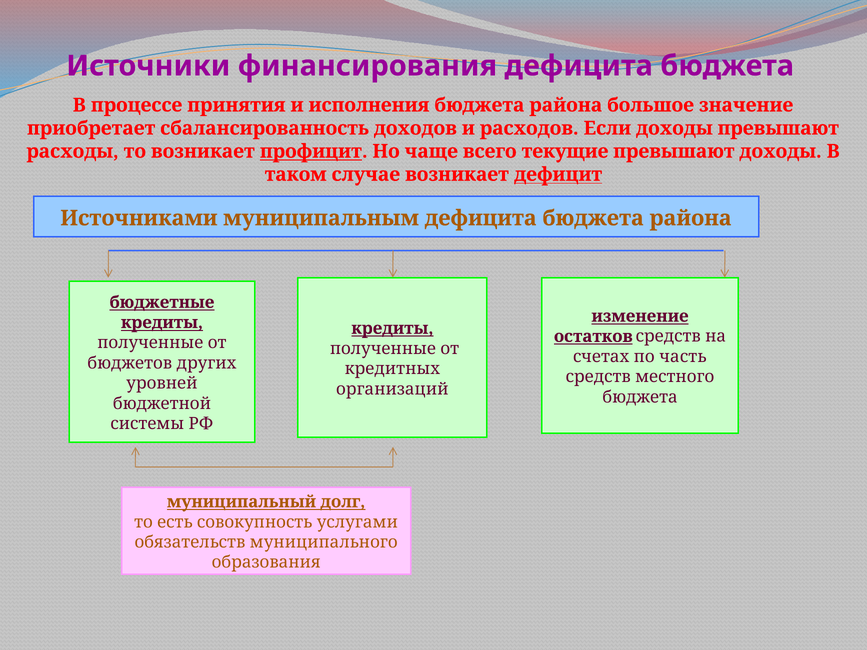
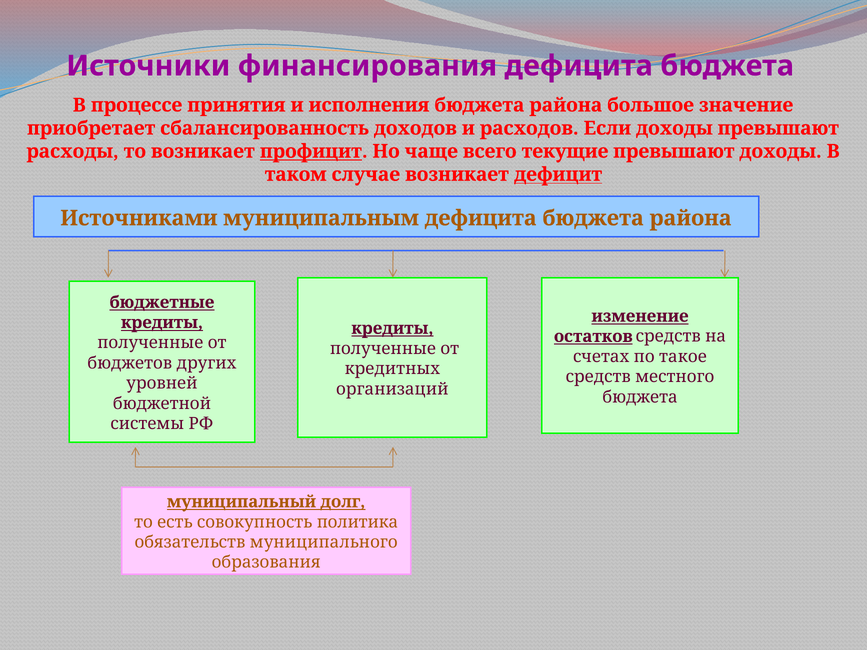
часть: часть -> такое
услугами: услугами -> политика
